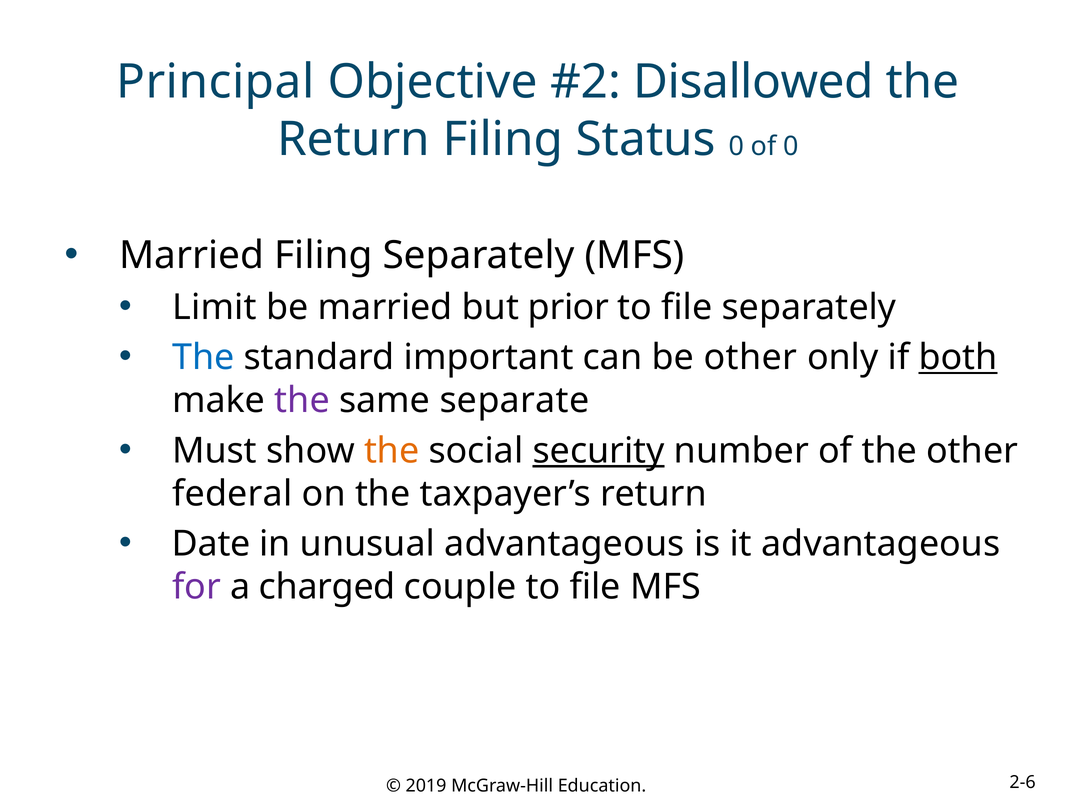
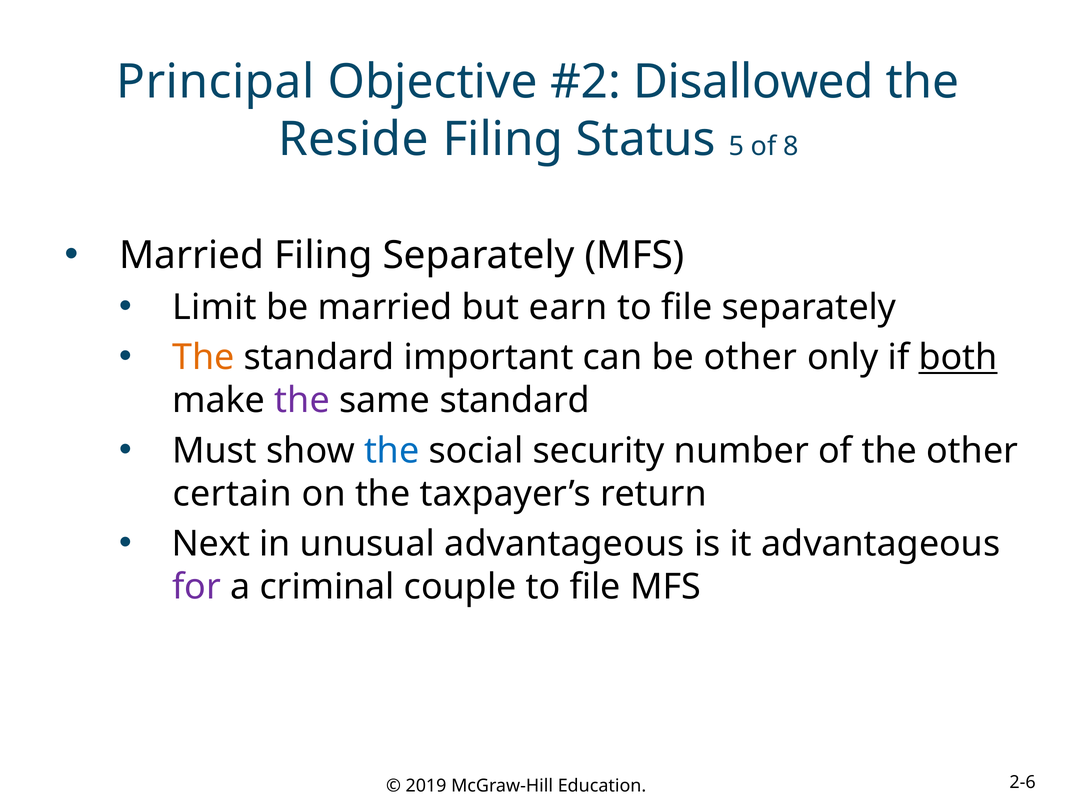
Return at (354, 139): Return -> Reside
Status 0: 0 -> 5
of 0: 0 -> 8
prior: prior -> earn
The at (203, 358) colour: blue -> orange
same separate: separate -> standard
the at (392, 451) colour: orange -> blue
security underline: present -> none
federal: federal -> certain
Date: Date -> Next
charged: charged -> criminal
